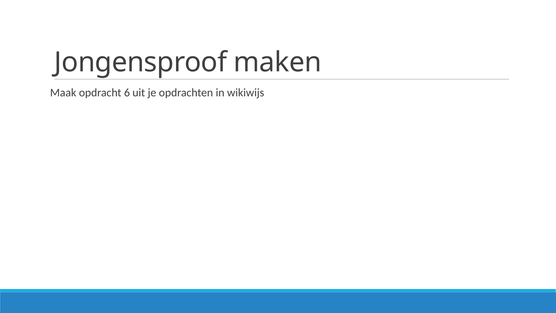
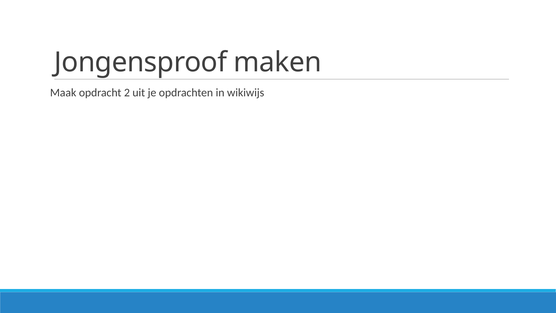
6: 6 -> 2
